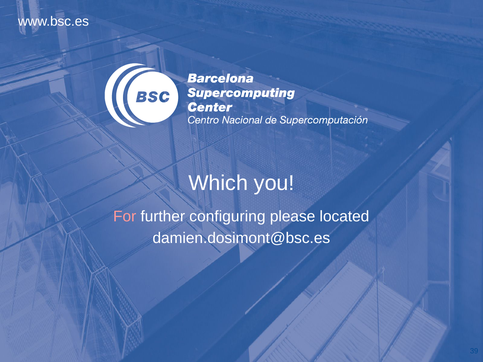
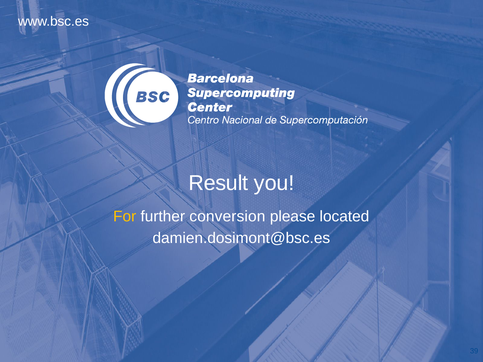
Which: Which -> Result
For colour: pink -> yellow
configuring: configuring -> conversion
